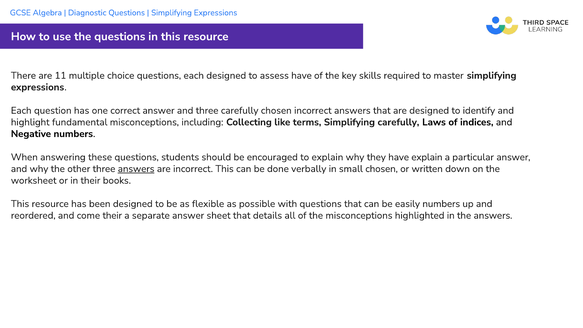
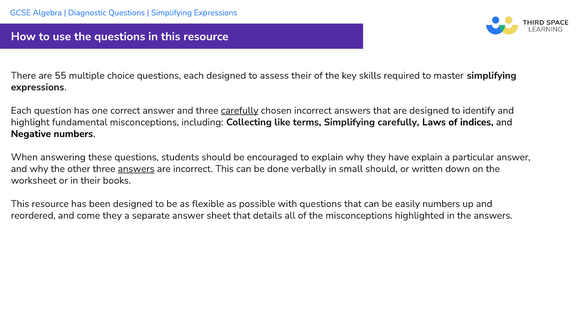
11: 11 -> 55
assess have: have -> their
carefully at (240, 110) underline: none -> present
small chosen: chosen -> should
come their: their -> they
